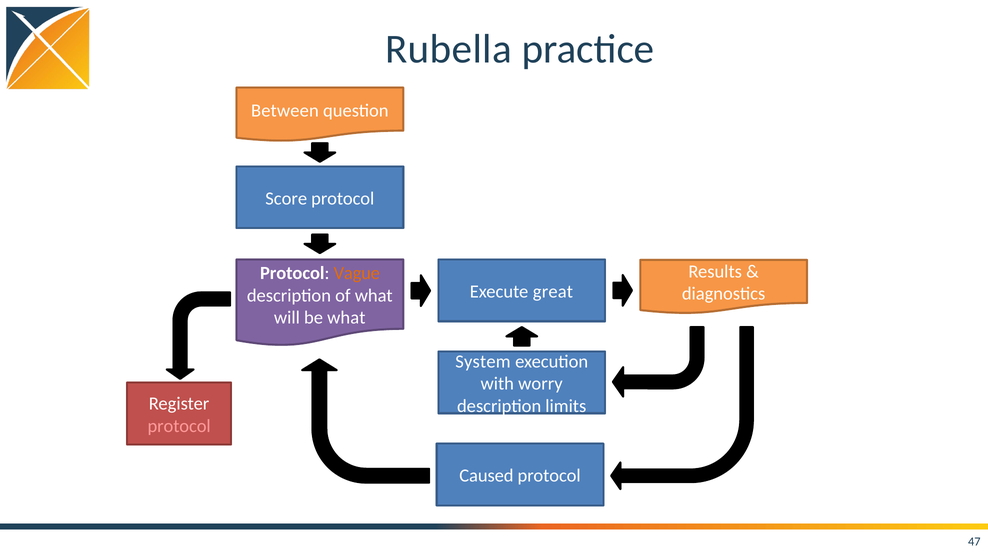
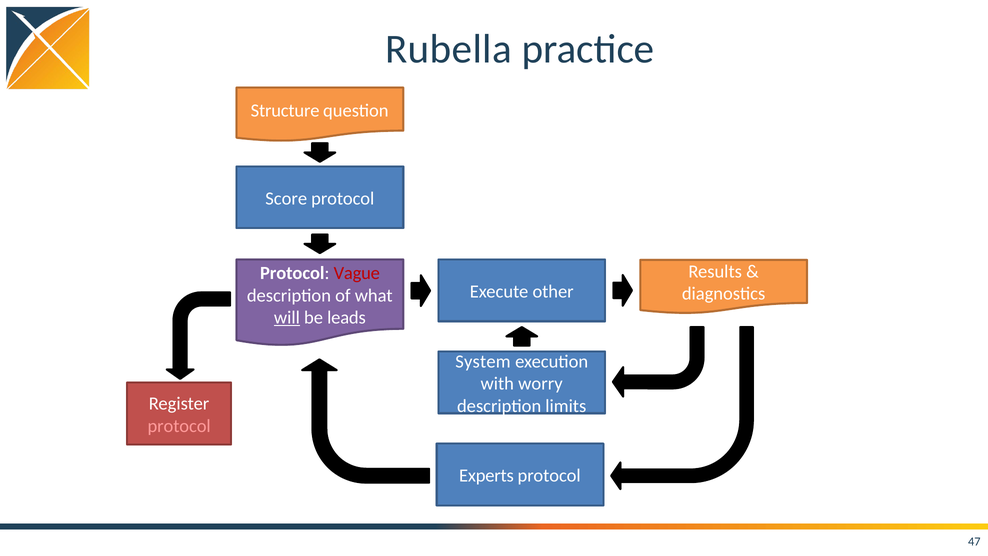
Between: Between -> Structure
Vague colour: orange -> red
great: great -> other
will underline: none -> present
be what: what -> leads
Caused: Caused -> Experts
